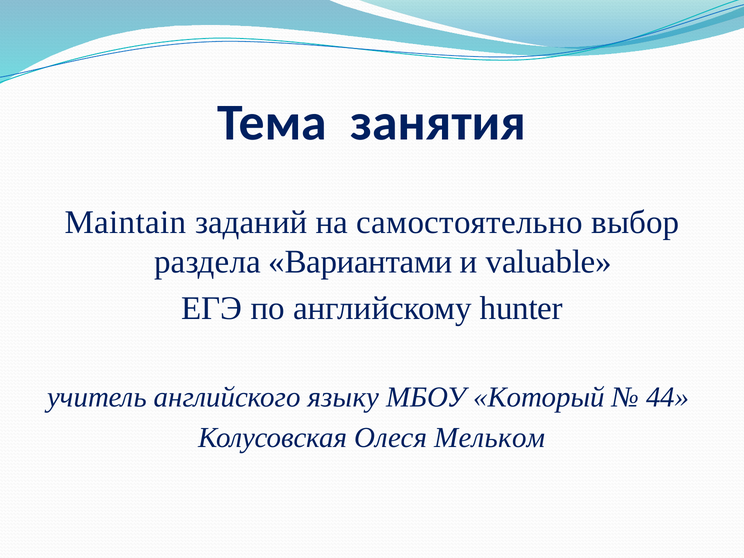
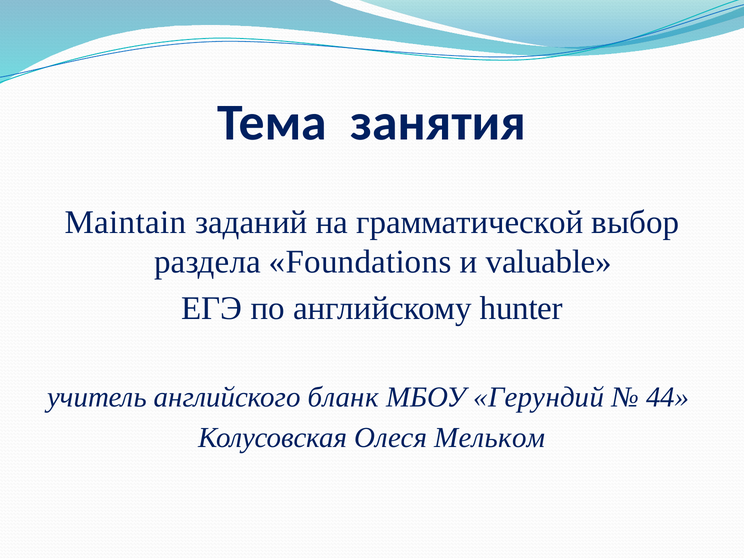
самостоятельно: самостоятельно -> грамматической
Вариантами: Вариантами -> Foundations
языку: языку -> бланк
Который: Который -> Герундий
